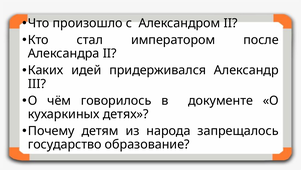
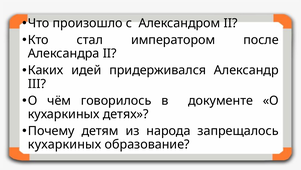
государство at (65, 144): государство -> кухаркиных
